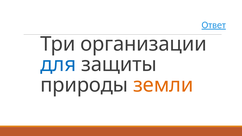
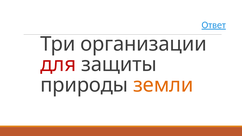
для colour: blue -> red
